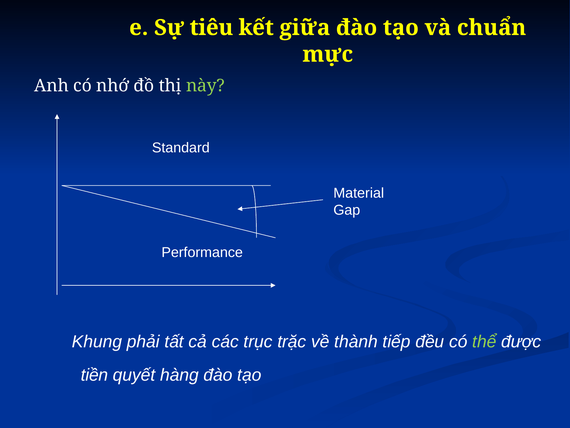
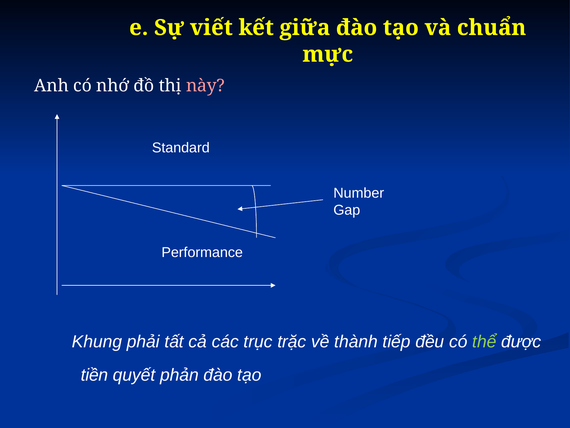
tiêu: tiêu -> viết
này colour: light green -> pink
Material: Material -> Number
hàng: hàng -> phản
